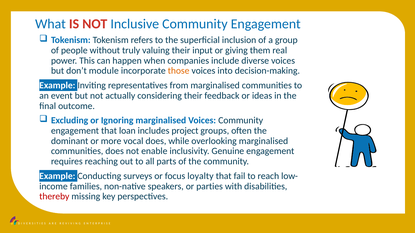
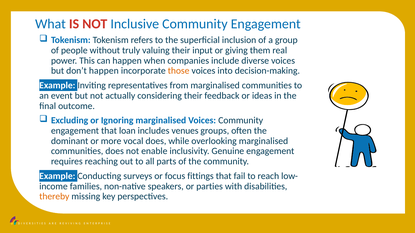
don’t module: module -> happen
project: project -> venues
loyalty: loyalty -> fittings
thereby colour: red -> orange
